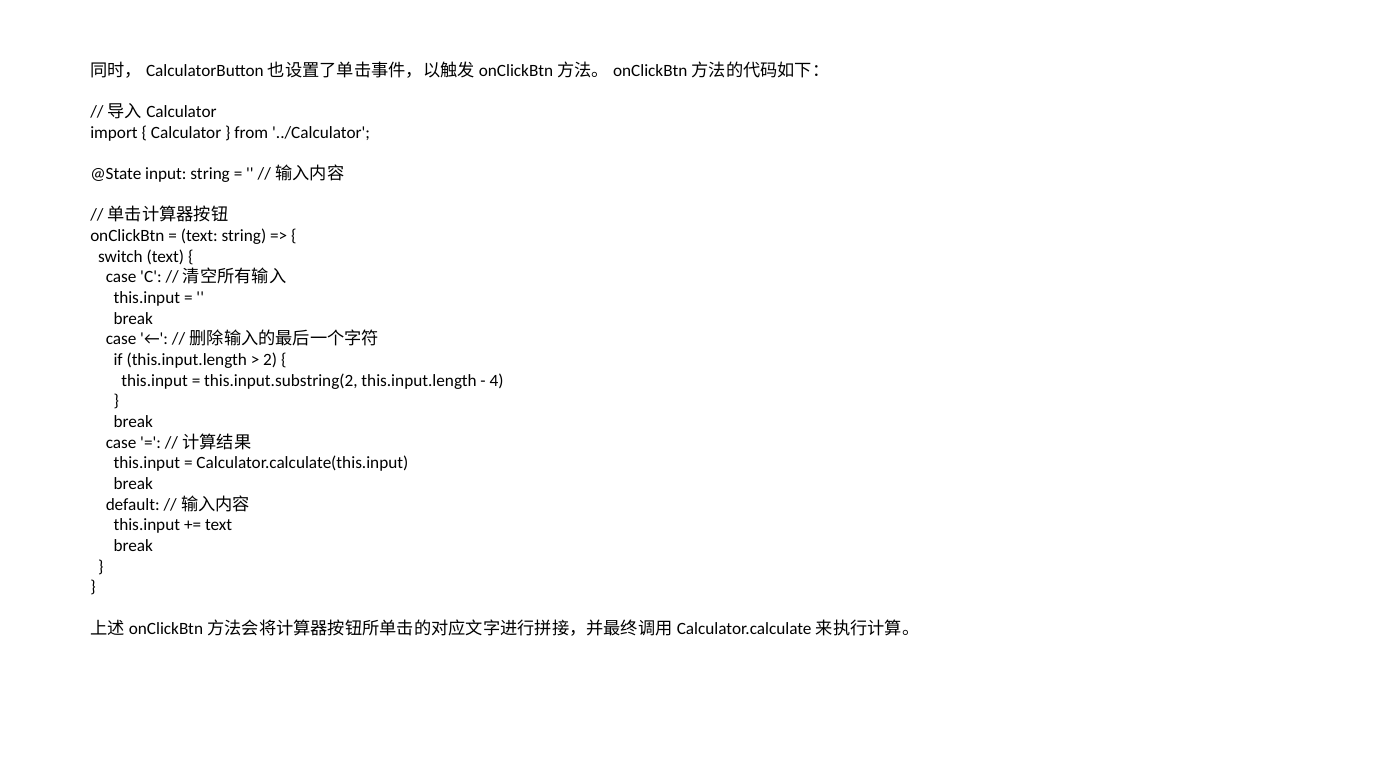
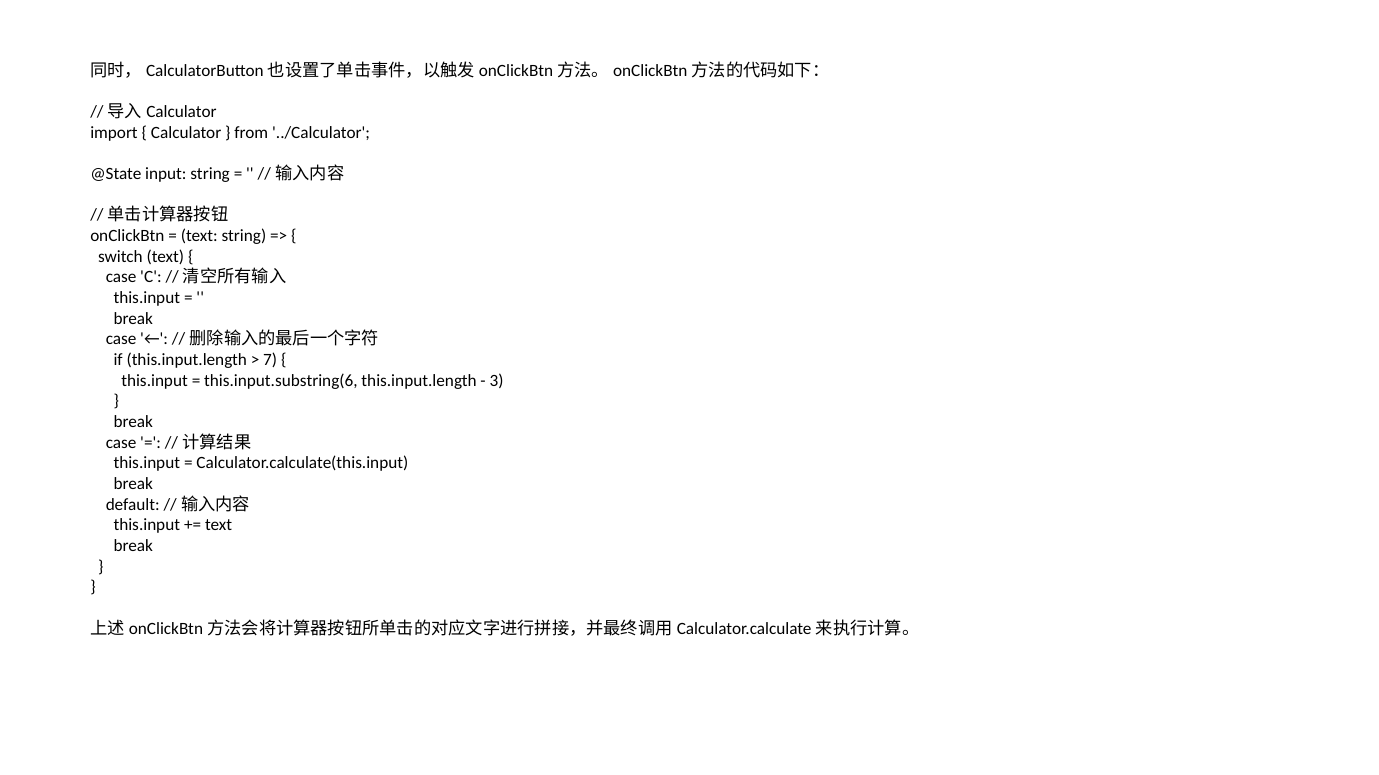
2: 2 -> 7
this.input.substring(2: this.input.substring(2 -> this.input.substring(6
4: 4 -> 3
